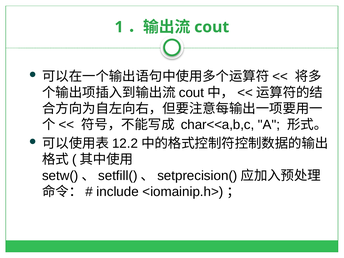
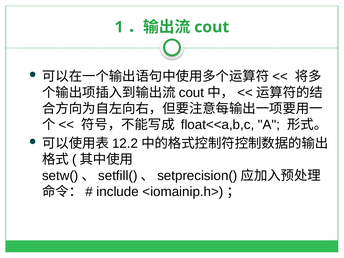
char<<a,b,c: char<<a,b,c -> float<<a,b,c
